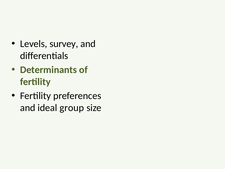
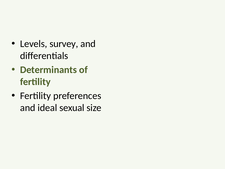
group: group -> sexual
